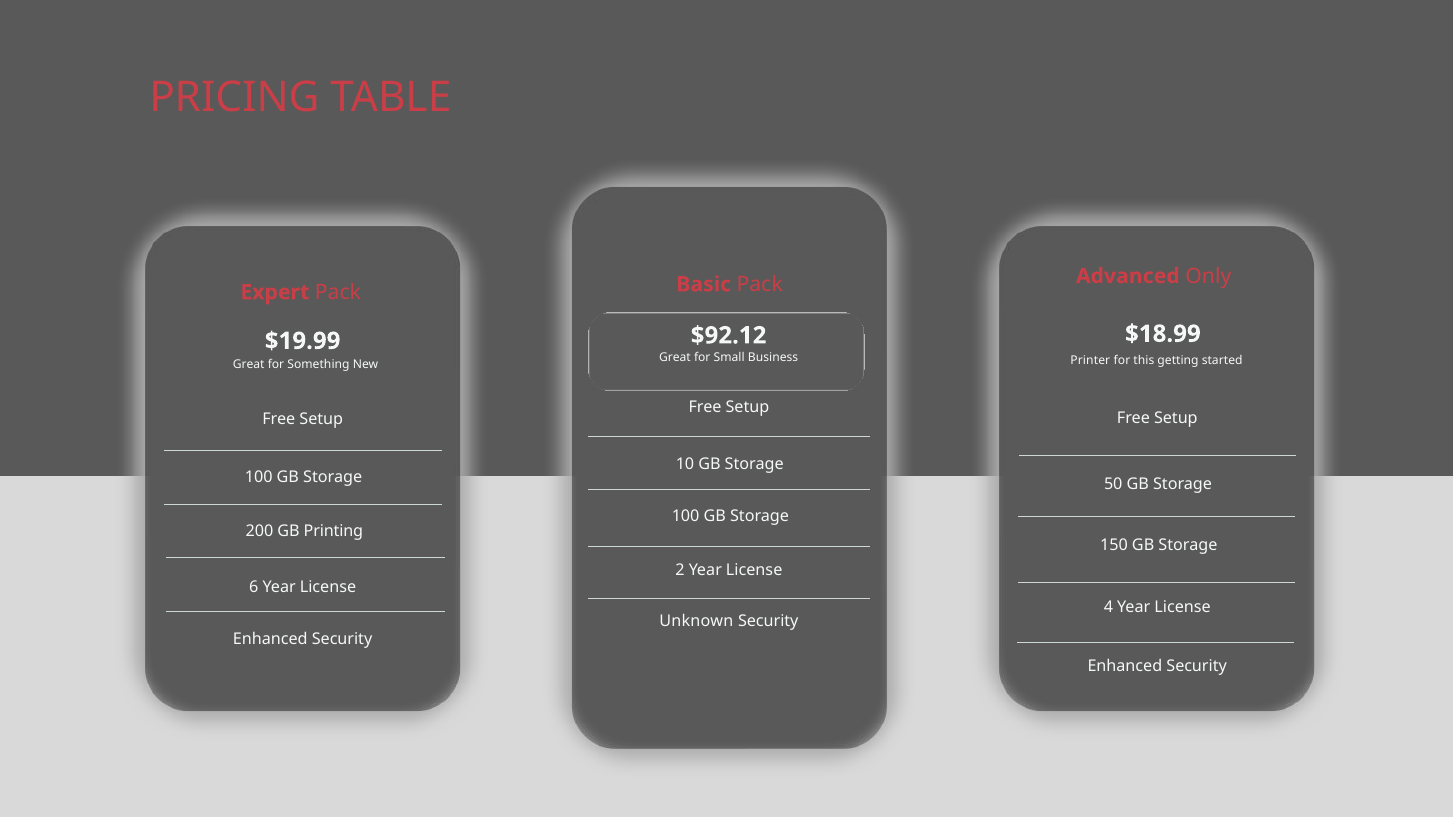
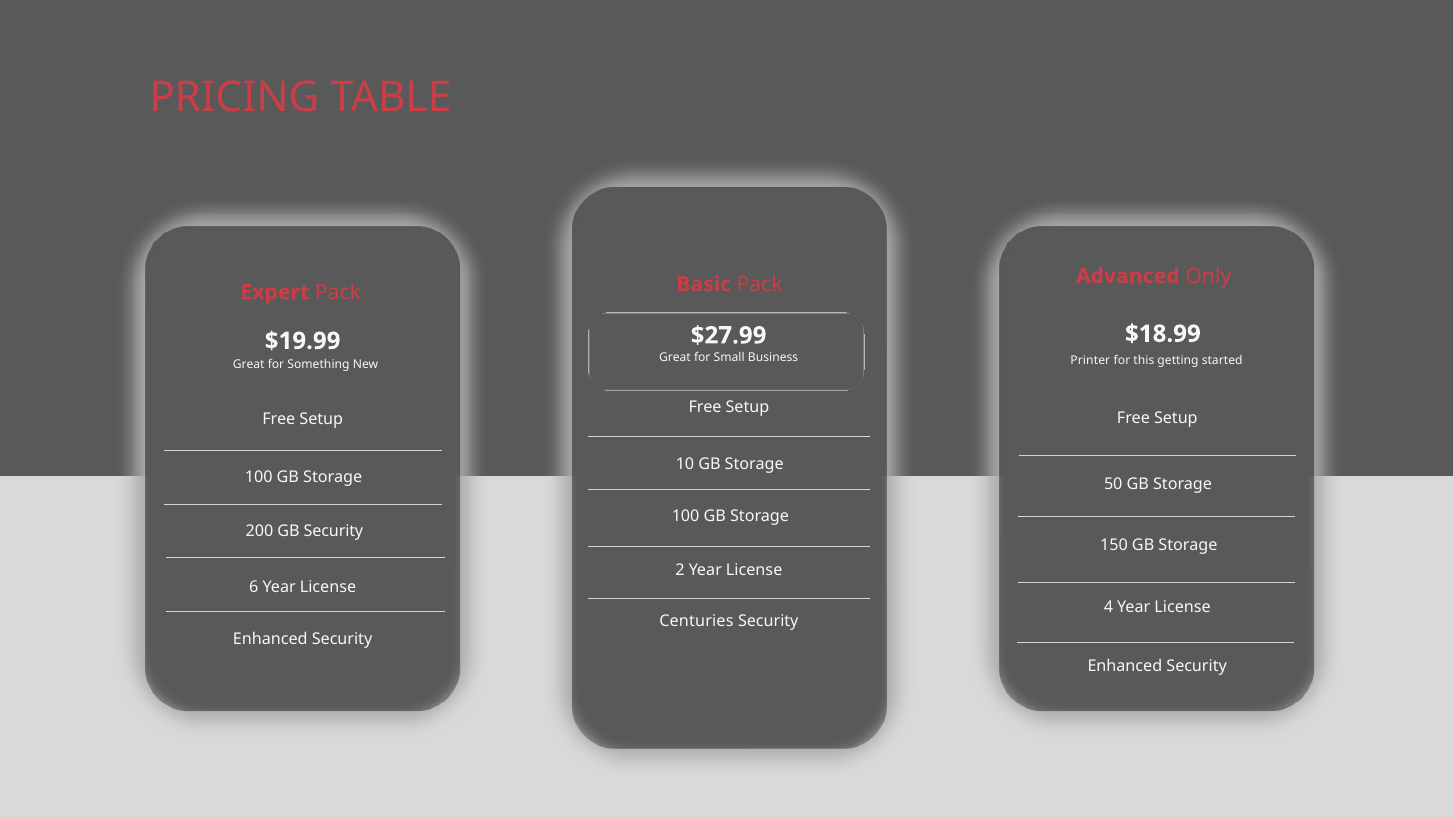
$92.12: $92.12 -> $27.99
GB Printing: Printing -> Security
Unknown: Unknown -> Centuries
